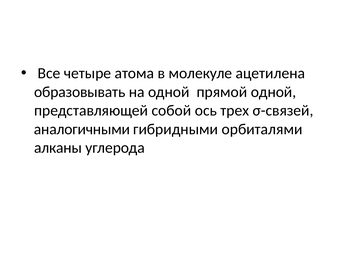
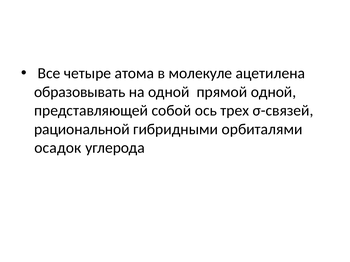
аналогичными: аналогичными -> рациональной
алканы: алканы -> осадок
